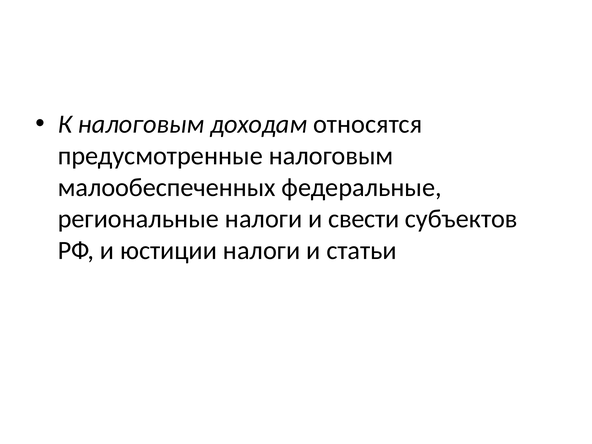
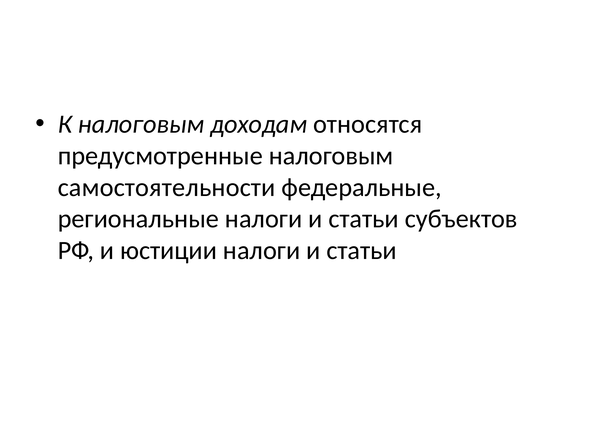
малообеспеченных: малообеспеченных -> самостоятельности
региональные налоги и свести: свести -> статьи
